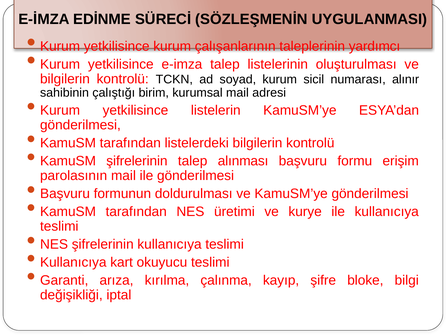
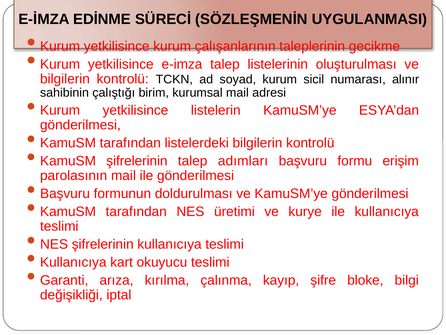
yardımcı: yardımcı -> gecikme
alınması: alınması -> adımları
